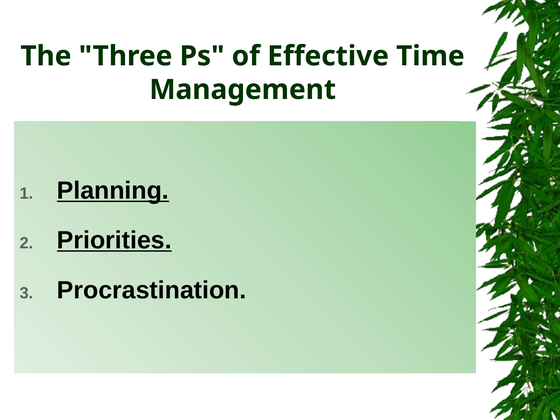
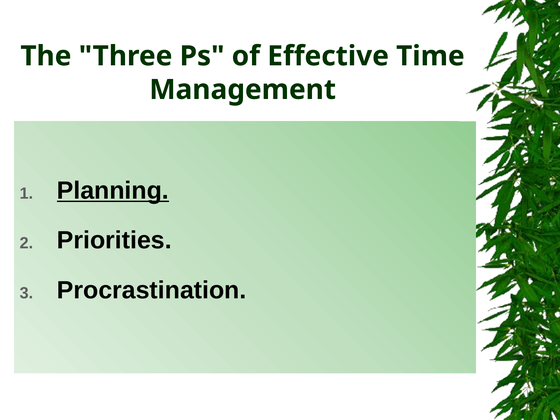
Priorities underline: present -> none
